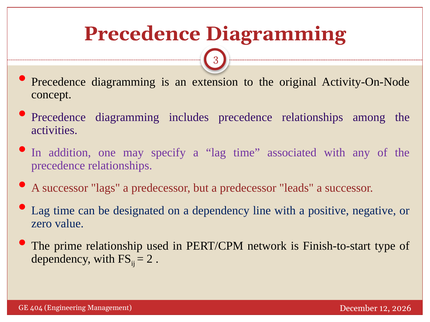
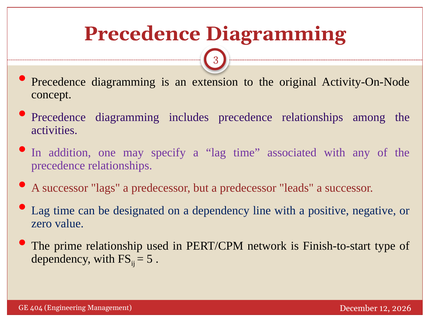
2: 2 -> 5
